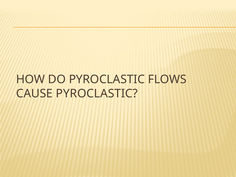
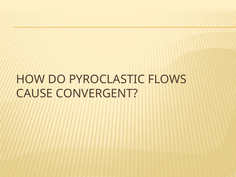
CAUSE PYROCLASTIC: PYROCLASTIC -> CONVERGENT
